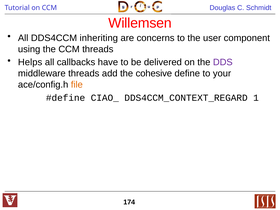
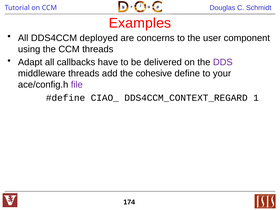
Willemsen: Willemsen -> Examples
inheriting: inheriting -> deployed
Helps: Helps -> Adapt
file colour: orange -> purple
